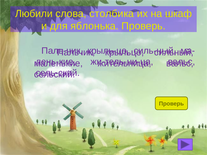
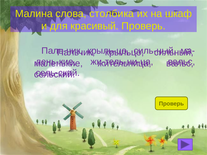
Любили: Любили -> Малина
яблонька: яблонька -> красивый
